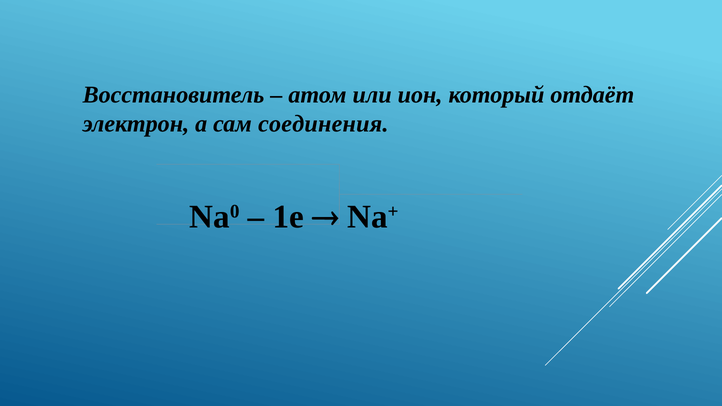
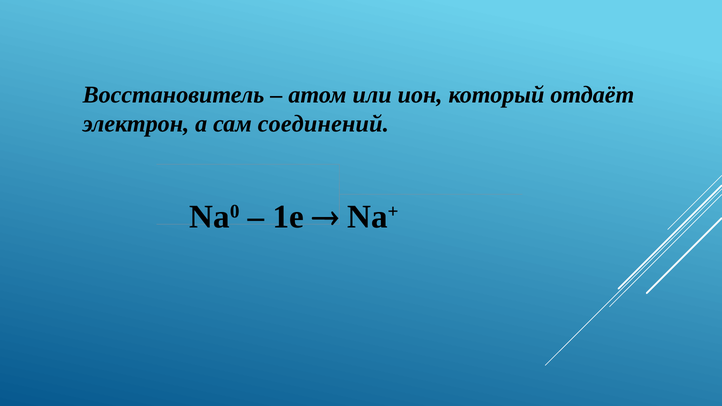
соединения: соединения -> соединений
